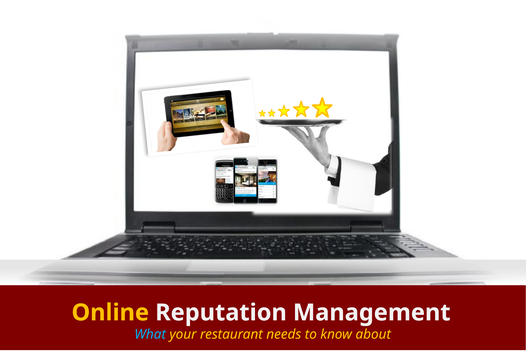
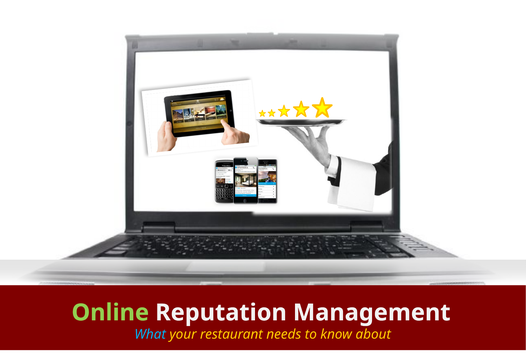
Online colour: yellow -> light green
